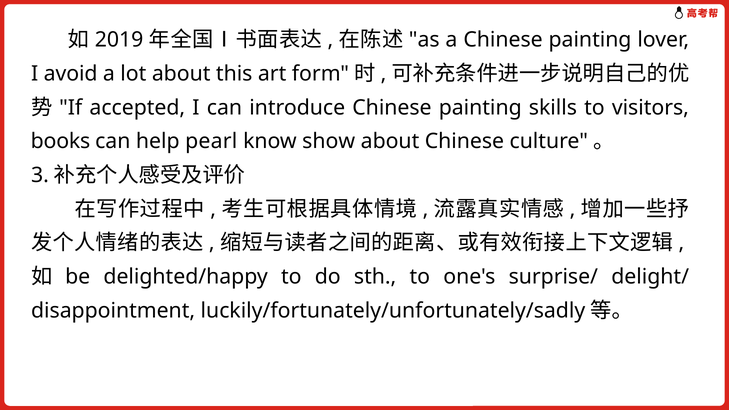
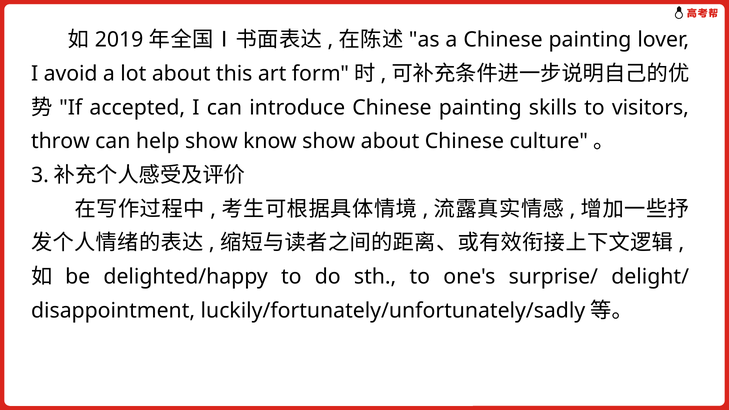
books: books -> throw
help pearl: pearl -> show
